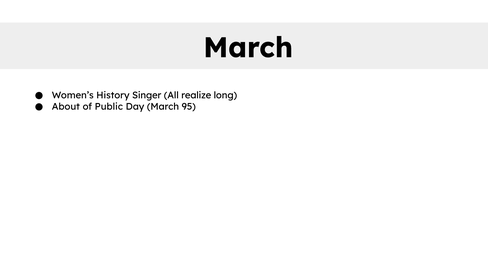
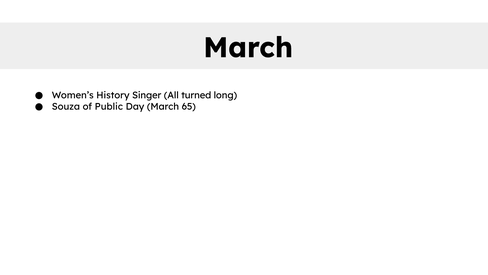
realize: realize -> turned
About: About -> Souza
95: 95 -> 65
